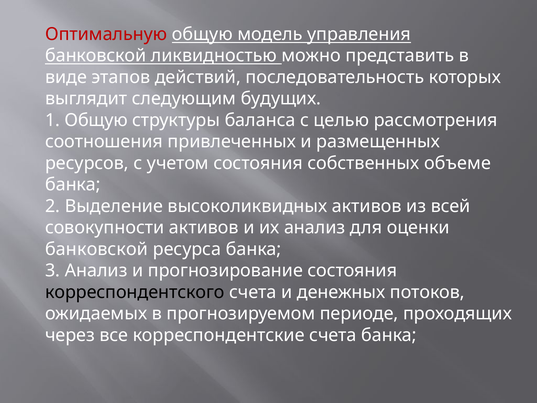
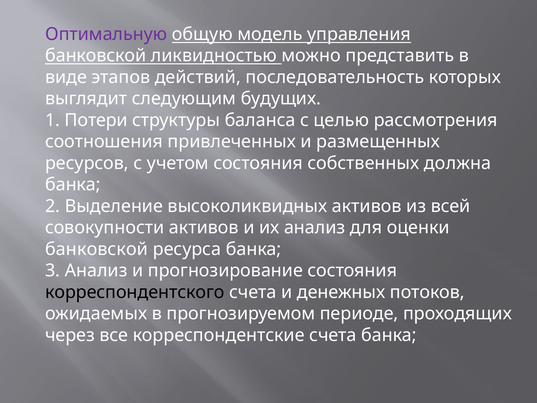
Оптимальную colour: red -> purple
1 Общую: Общую -> Потери
объеме: объеме -> должна
